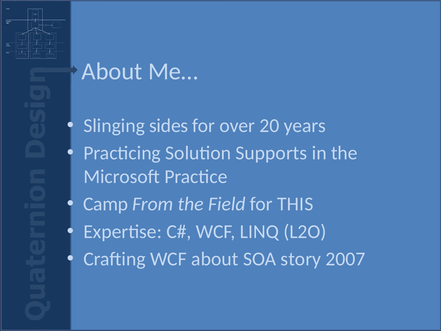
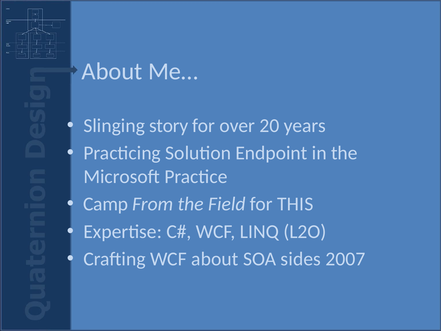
sides: sides -> story
Supports: Supports -> Endpoint
story: story -> sides
